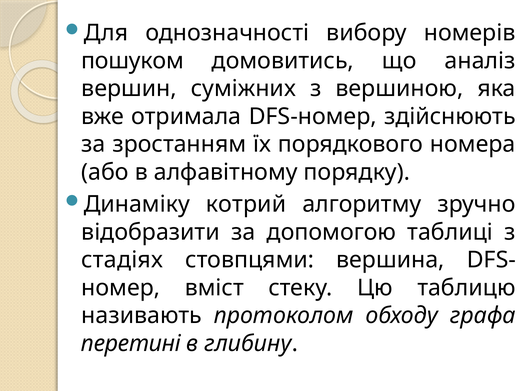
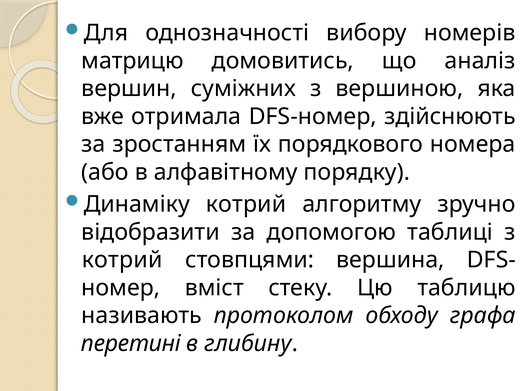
пошуком: пошуком -> матрицю
стадіях at (122, 260): стадіях -> котрий
